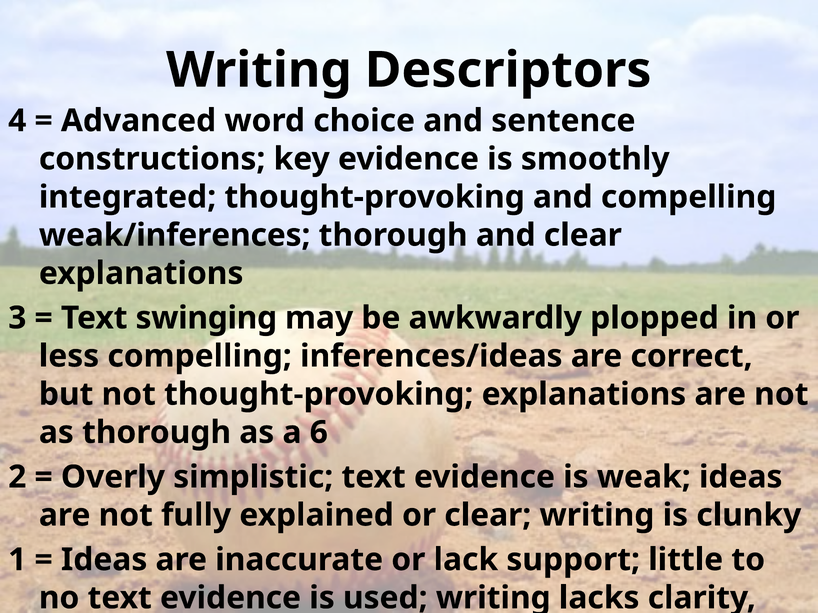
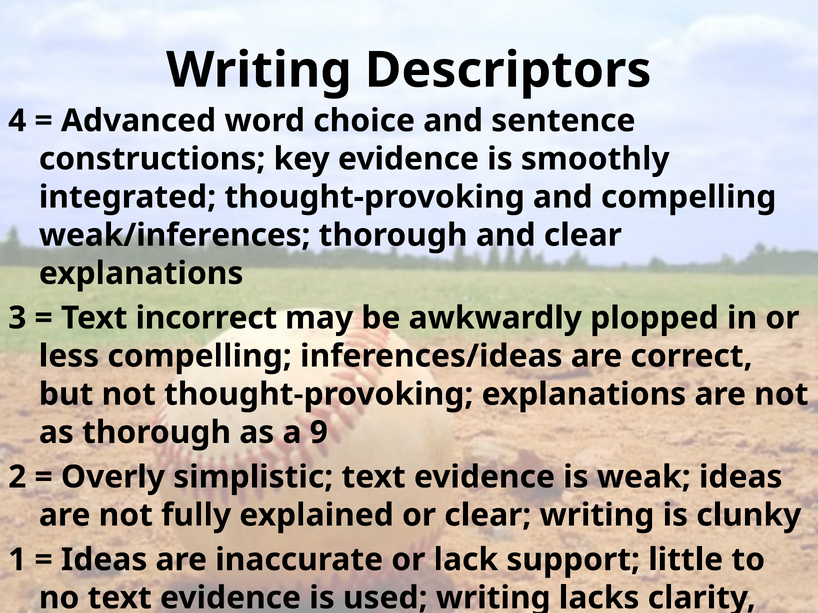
swinging: swinging -> incorrect
6: 6 -> 9
